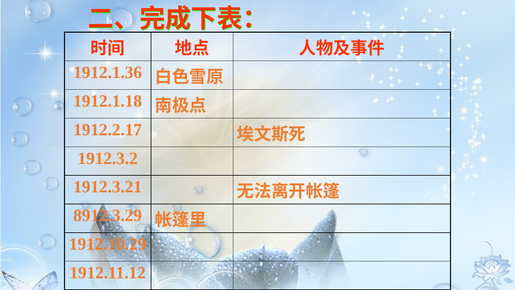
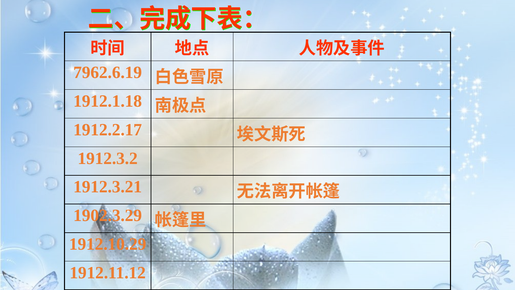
1912.1.36: 1912.1.36 -> 7962.6.19
8912.3.29: 8912.3.29 -> 1902.3.29
